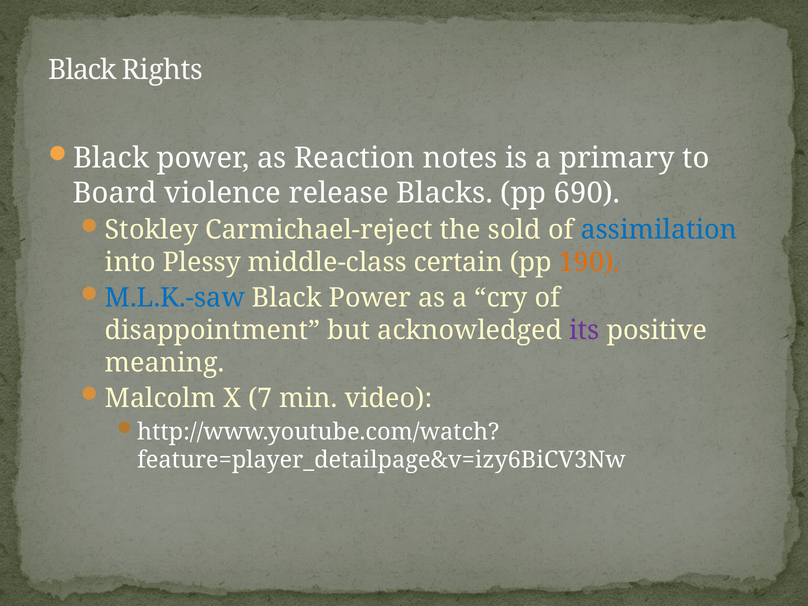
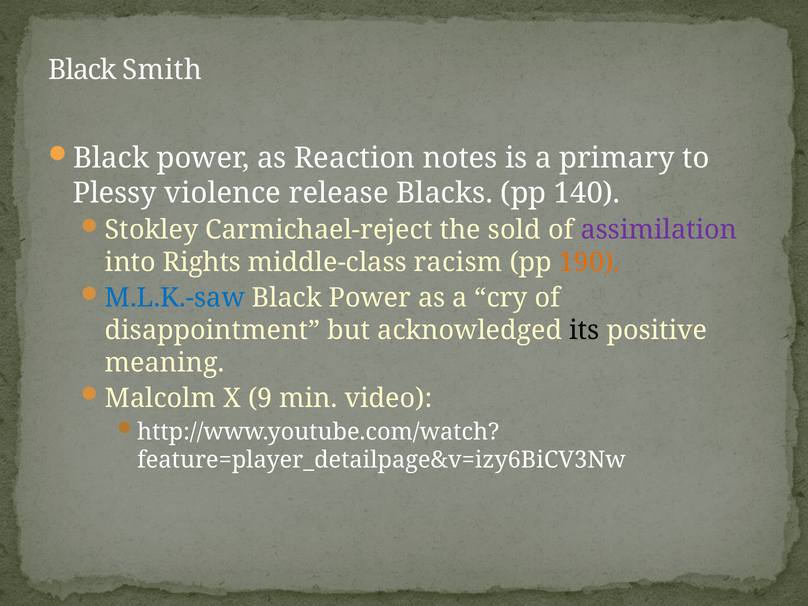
Rights: Rights -> Smith
Board: Board -> Plessy
690: 690 -> 140
assimilation colour: blue -> purple
Plessy: Plessy -> Rights
certain: certain -> racism
its colour: purple -> black
7: 7 -> 9
